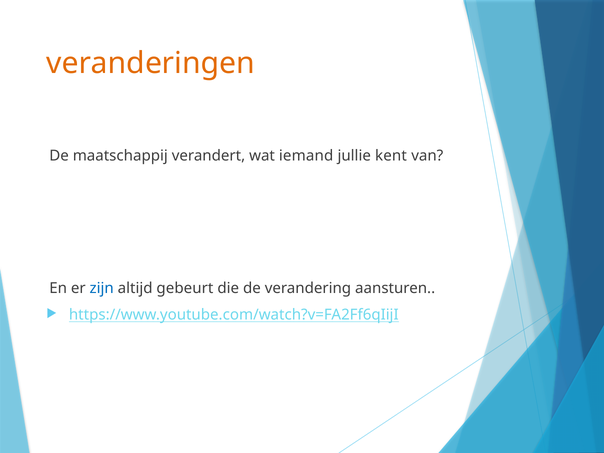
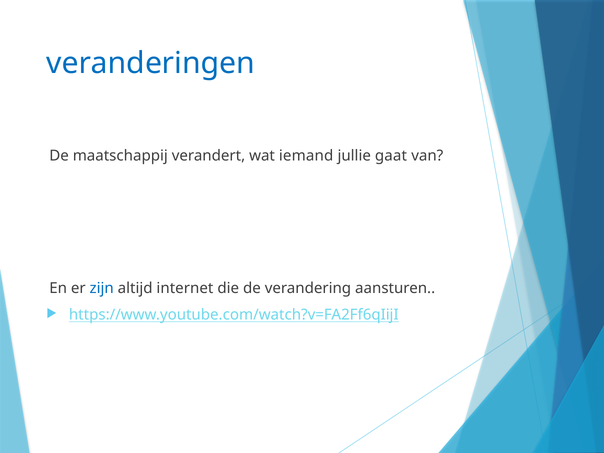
veranderingen colour: orange -> blue
kent: kent -> gaat
gebeurt: gebeurt -> internet
